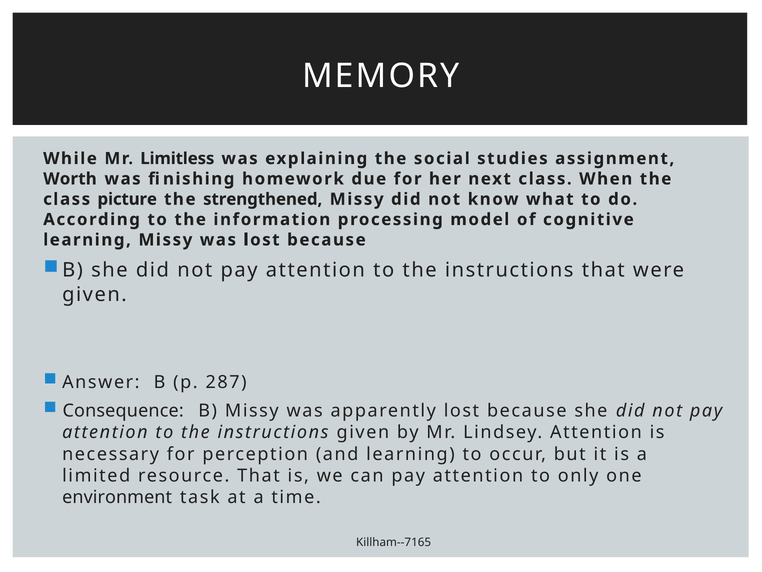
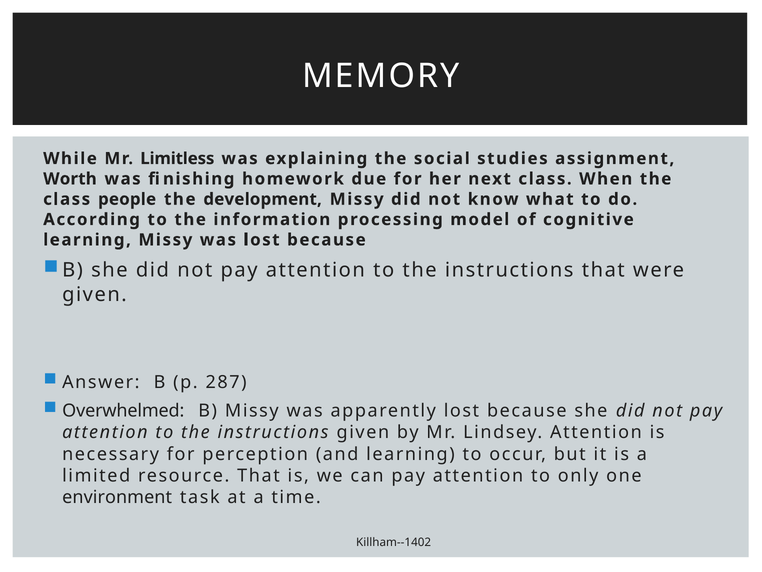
picture: picture -> people
strengthened: strengthened -> development
Consequence: Consequence -> Overwhelmed
Killham--7165: Killham--7165 -> Killham--1402
